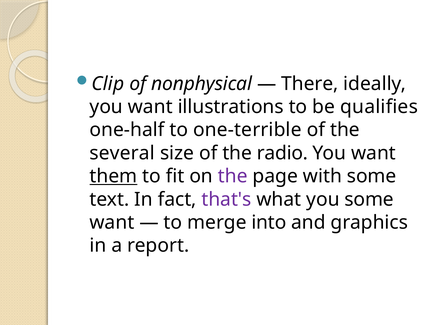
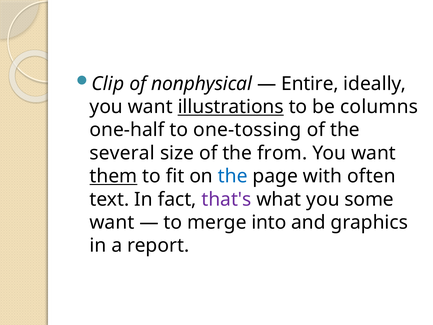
There: There -> Entire
illustrations underline: none -> present
qualifies: qualifies -> columns
one-terrible: one-terrible -> one-tossing
radio: radio -> from
the at (233, 176) colour: purple -> blue
with some: some -> often
